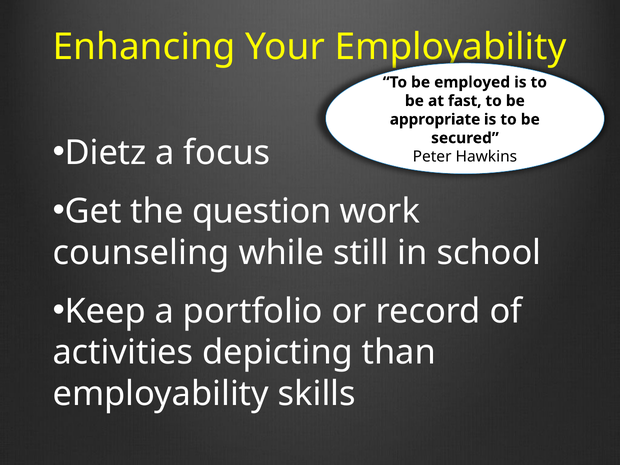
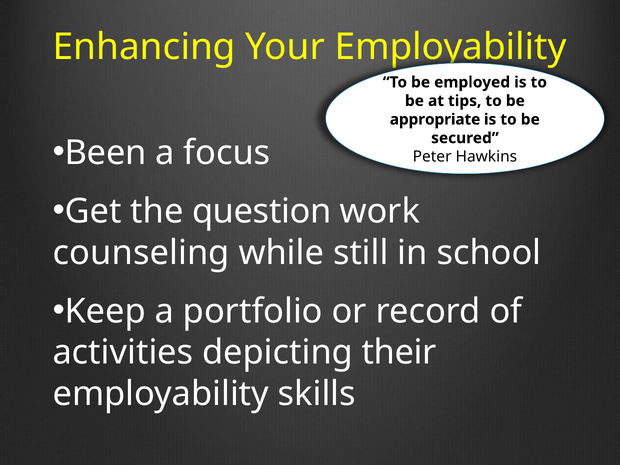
fast: fast -> tips
Dietz: Dietz -> Been
than: than -> their
